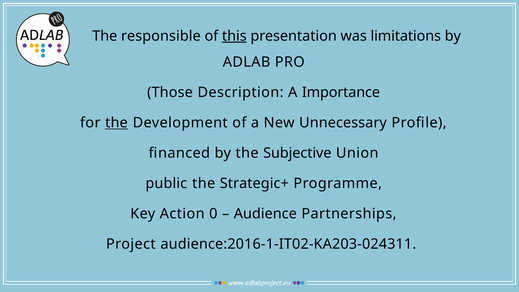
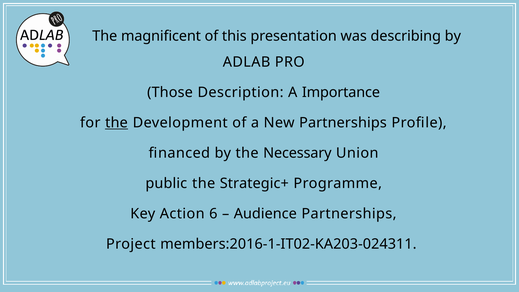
responsible: responsible -> magnificent
this underline: present -> none
limitations: limitations -> describing
New Unnecessary: Unnecessary -> Partnerships
Subjective: Subjective -> Necessary
0: 0 -> 6
audience:2016-1-IT02-KA203-024311: audience:2016-1-IT02-KA203-024311 -> members:2016-1-IT02-KA203-024311
